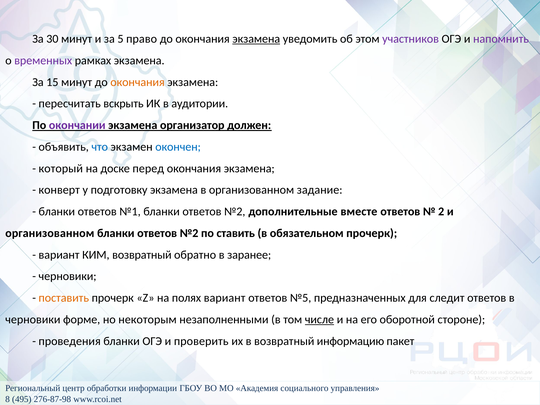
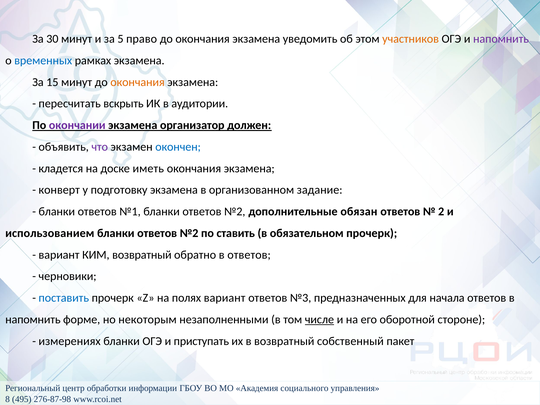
экзамена at (256, 39) underline: present -> none
участников colour: purple -> orange
временных colour: purple -> blue
что colour: blue -> purple
который: который -> кладется
перед: перед -> иметь
вместе: вместе -> обязан
организованном at (50, 233): организованном -> использованием
в заранее: заранее -> ответов
поставить colour: orange -> blue
№5: №5 -> №3
следит: следит -> начала
черновики at (33, 319): черновики -> напомнить
проведения: проведения -> измерениях
проверить: проверить -> приступать
информацию: информацию -> собственный
